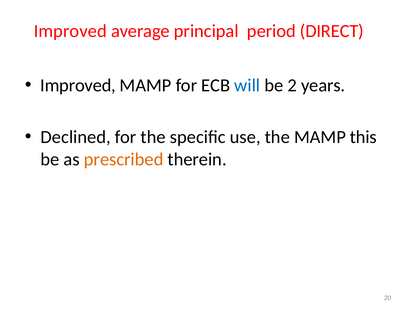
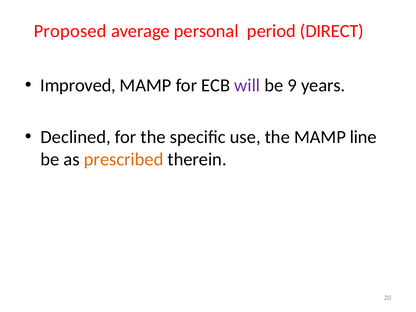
Improved at (70, 31): Improved -> Proposed
principal: principal -> personal
will colour: blue -> purple
2: 2 -> 9
this: this -> line
